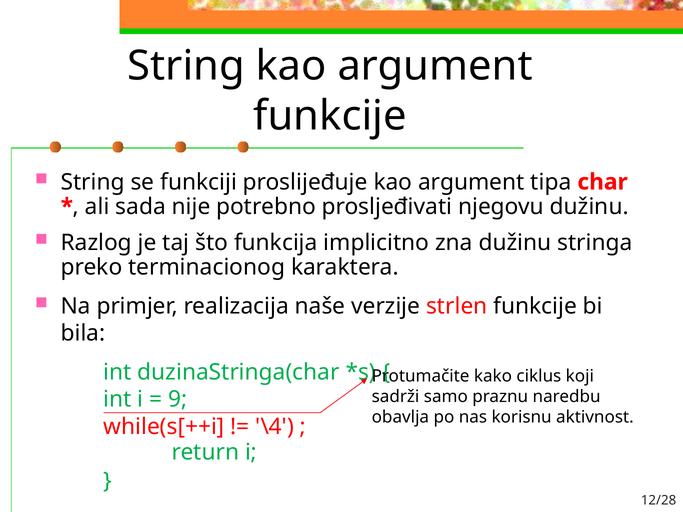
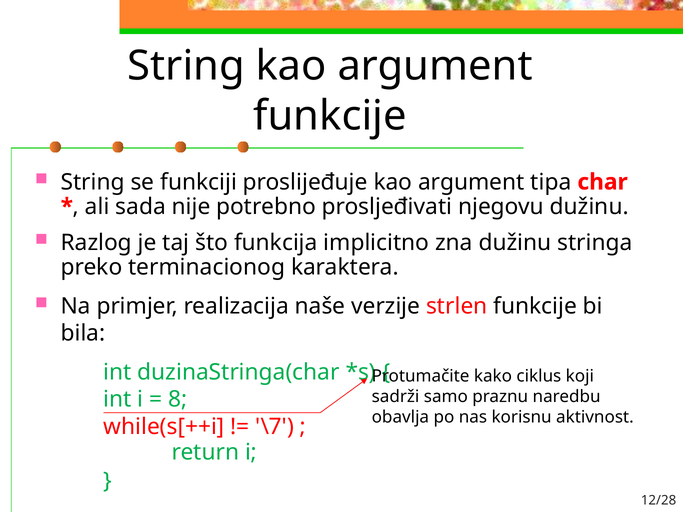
9: 9 -> 8
\4: \4 -> \7
